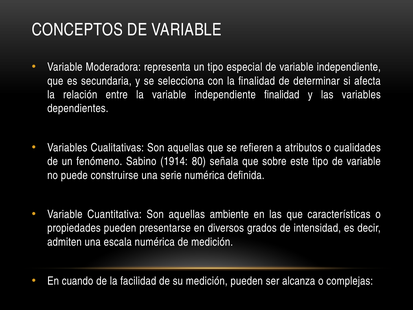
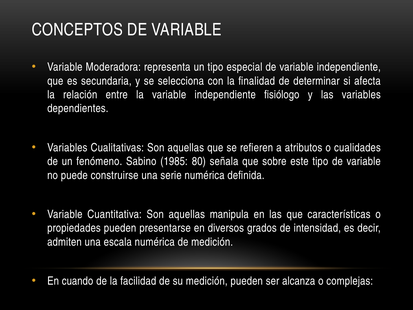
independiente finalidad: finalidad -> fisiólogo
1914: 1914 -> 1985
ambiente: ambiente -> manipula
